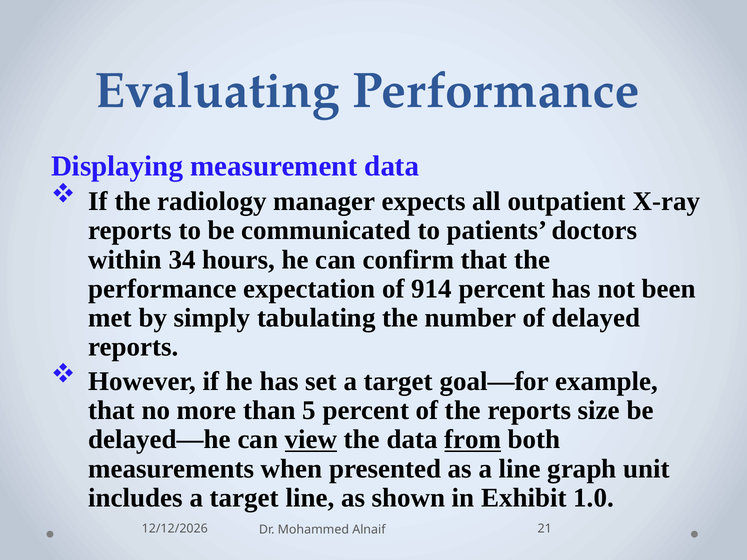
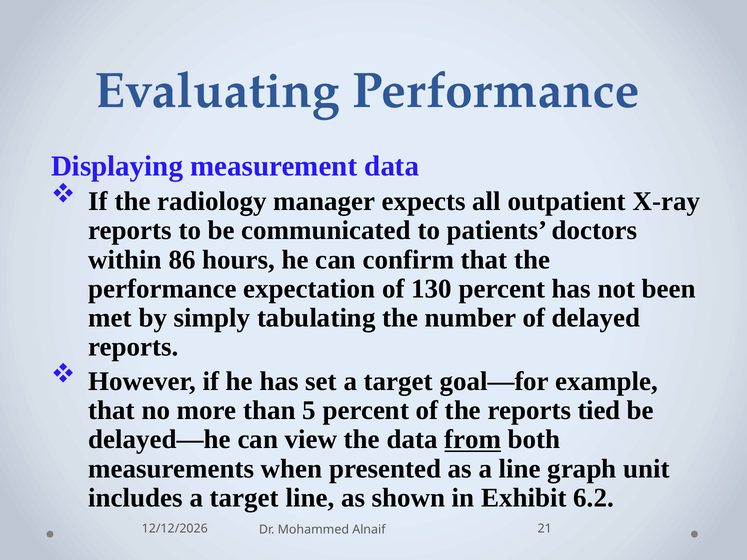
34: 34 -> 86
914: 914 -> 130
size: size -> tied
view underline: present -> none
1.0: 1.0 -> 6.2
